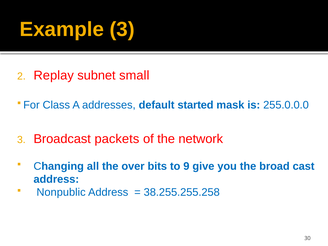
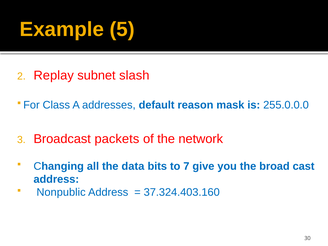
Example 3: 3 -> 5
small: small -> slash
started: started -> reason
over: over -> data
9: 9 -> 7
38.255.255.258: 38.255.255.258 -> 37.324.403.160
